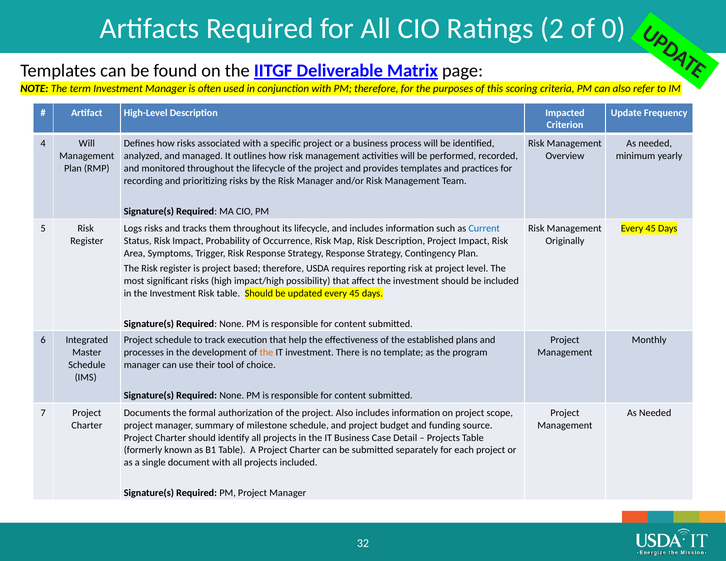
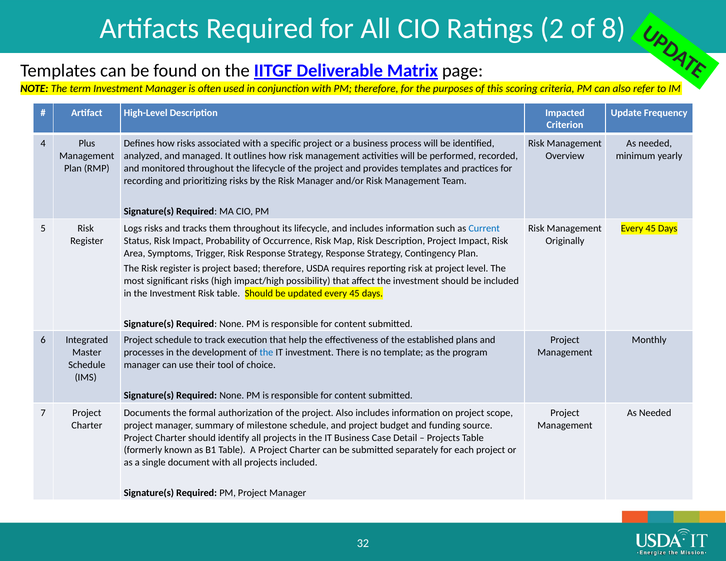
0: 0 -> 8
4 Will: Will -> Plus
the at (266, 353) colour: orange -> blue
